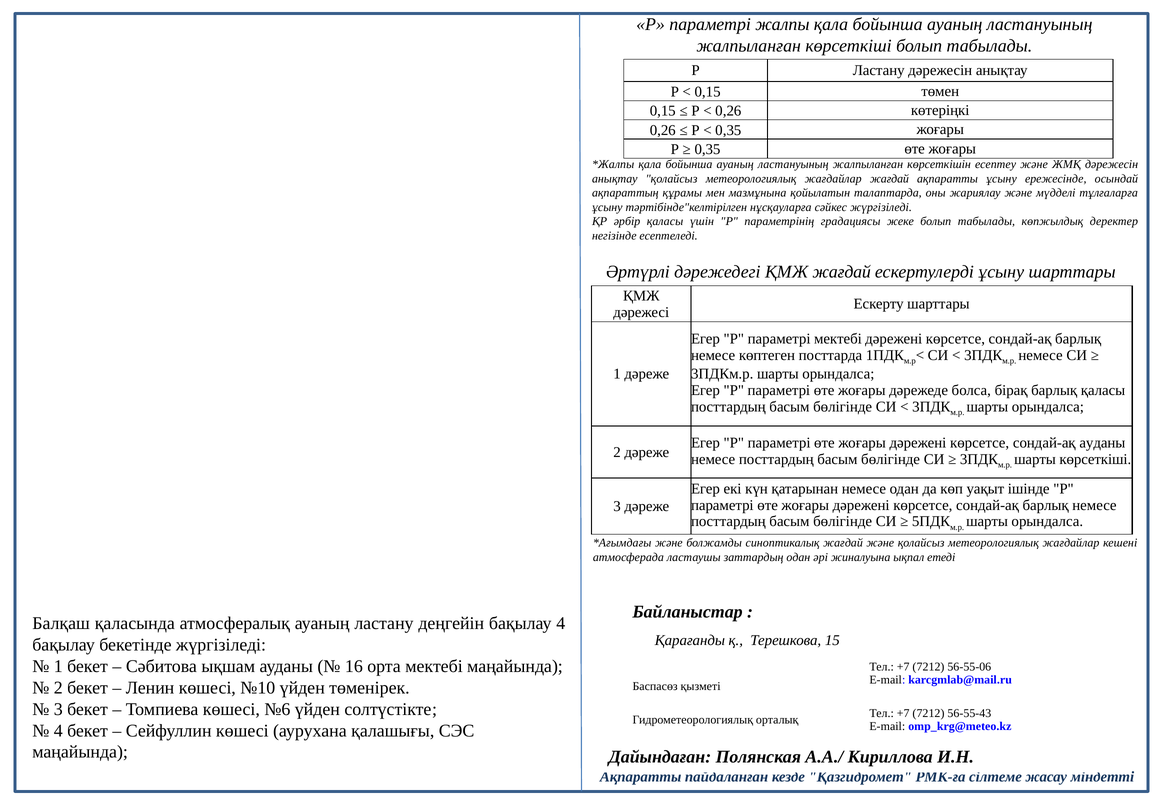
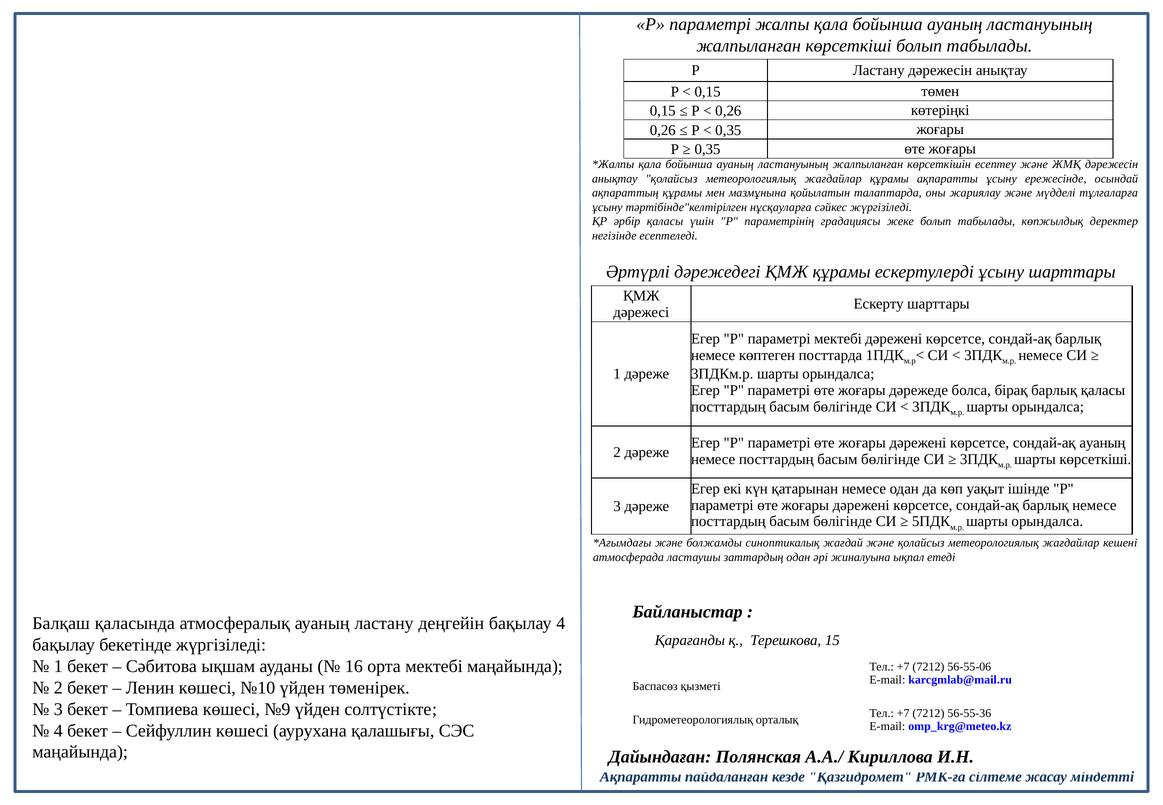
жағдайлар жағдай: жағдай -> құрамы
ҚМЖ жағдай: жағдай -> құрамы
сондай-ақ ауданы: ауданы -> ауаның
№6: №6 -> №9
56-55-43: 56-55-43 -> 56-55-36
